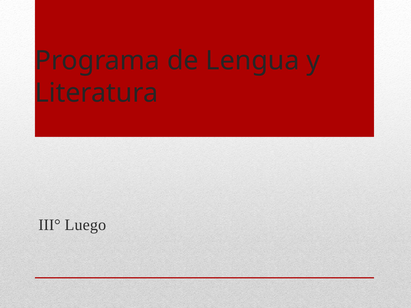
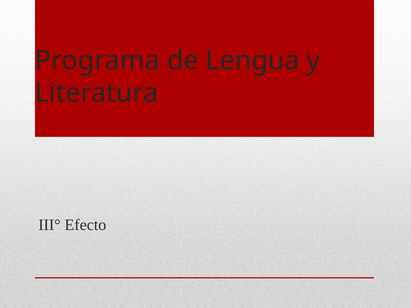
Luego: Luego -> Efecto
